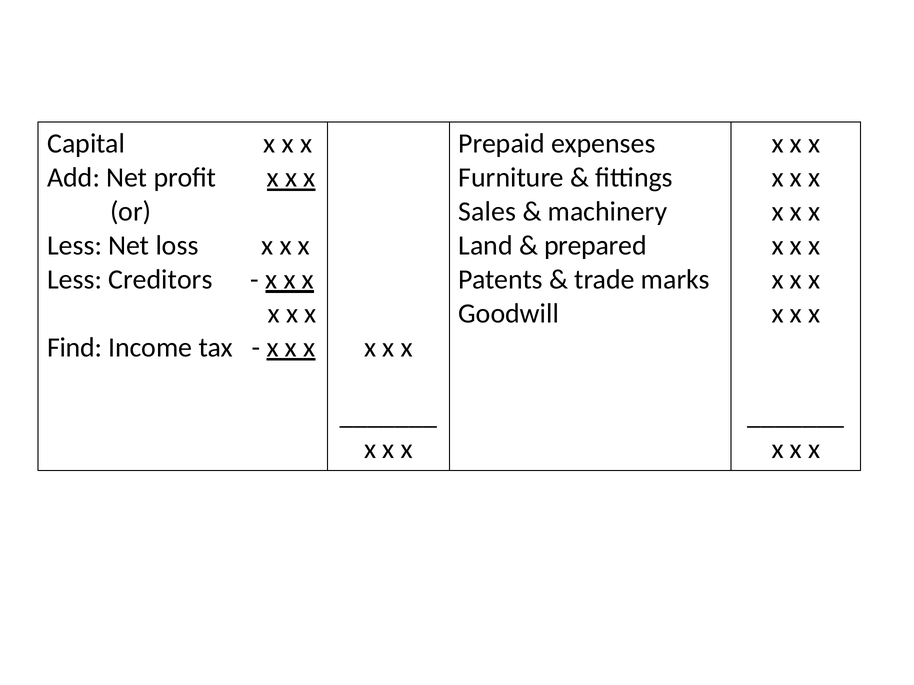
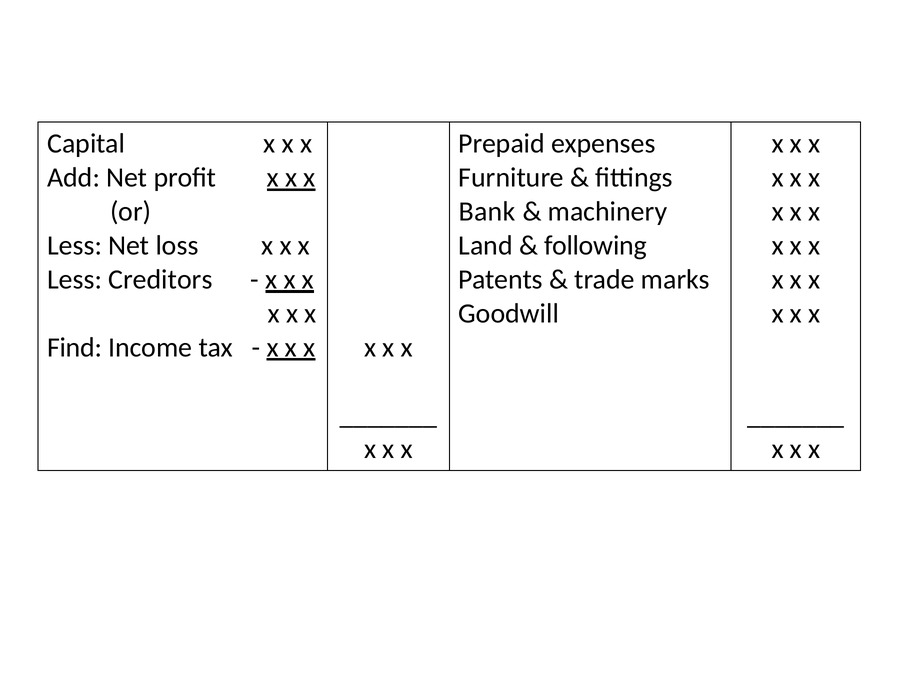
Sales: Sales -> Bank
prepared: prepared -> following
